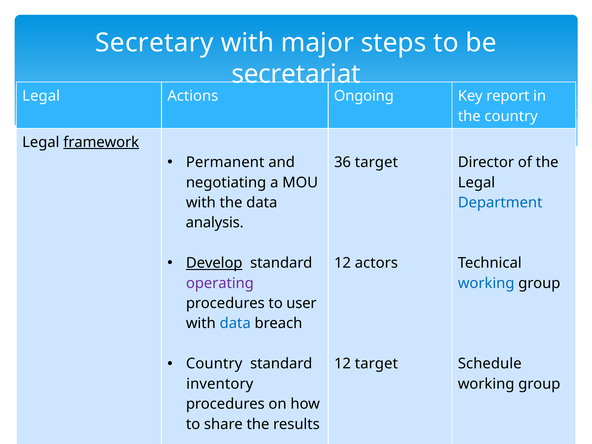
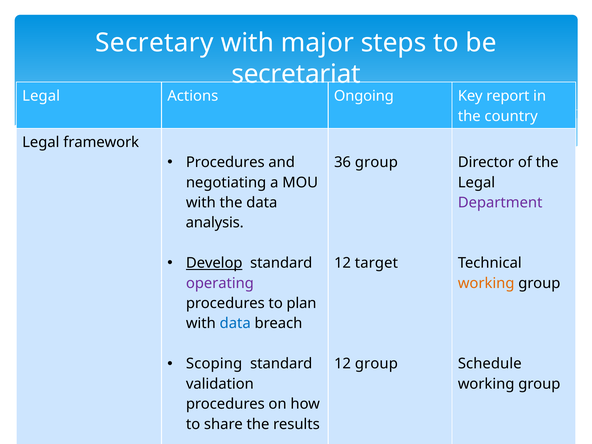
framework underline: present -> none
Permanent at (225, 162): Permanent -> Procedures
36 target: target -> group
Department colour: blue -> purple
actors: actors -> target
working at (486, 283) colour: blue -> orange
user: user -> plan
Country at (214, 364): Country -> Scoping
12 target: target -> group
inventory: inventory -> validation
